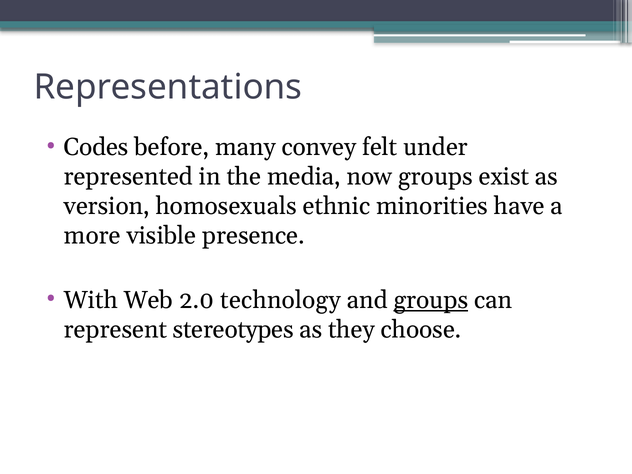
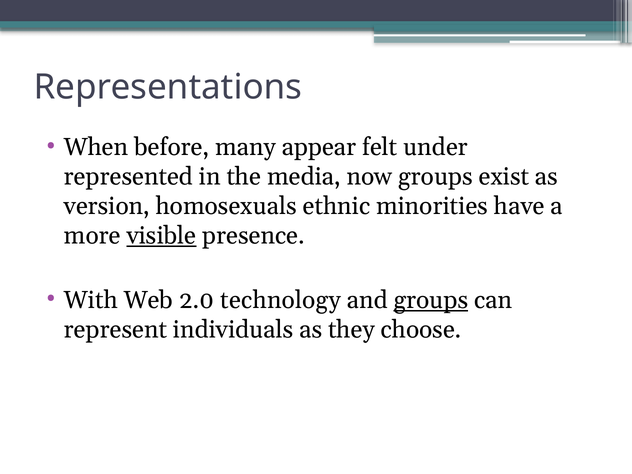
Codes: Codes -> When
convey: convey -> appear
visible underline: none -> present
stereotypes: stereotypes -> individuals
